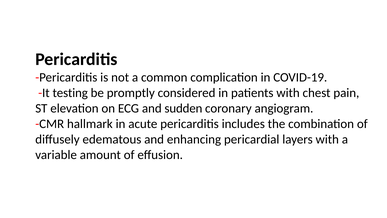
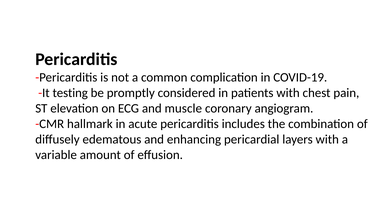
sudden: sudden -> muscle
